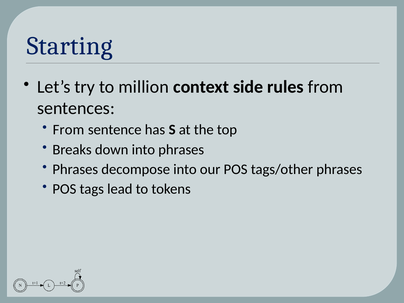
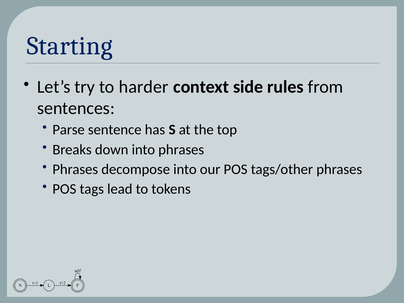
million: million -> harder
From at (68, 130): From -> Parse
